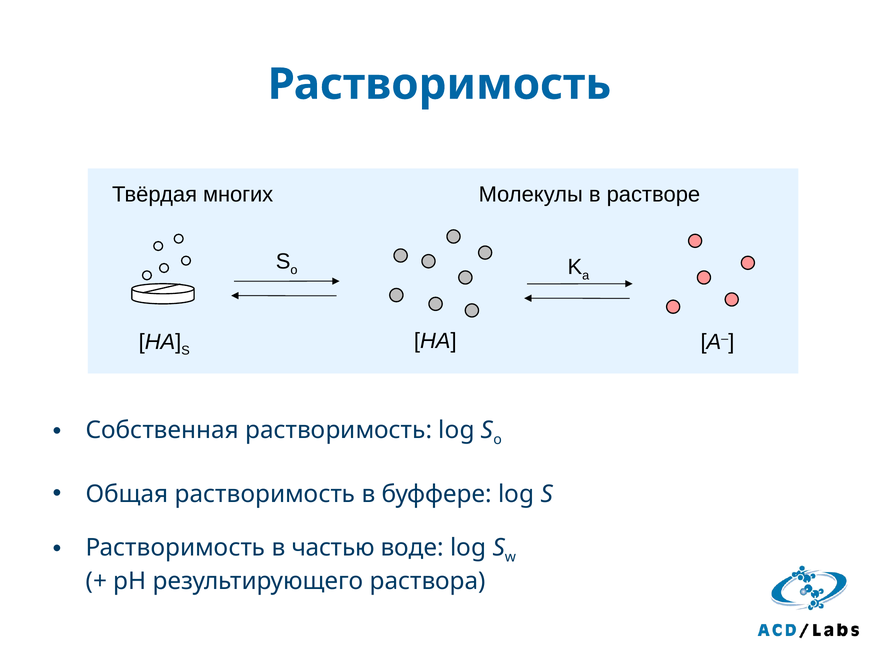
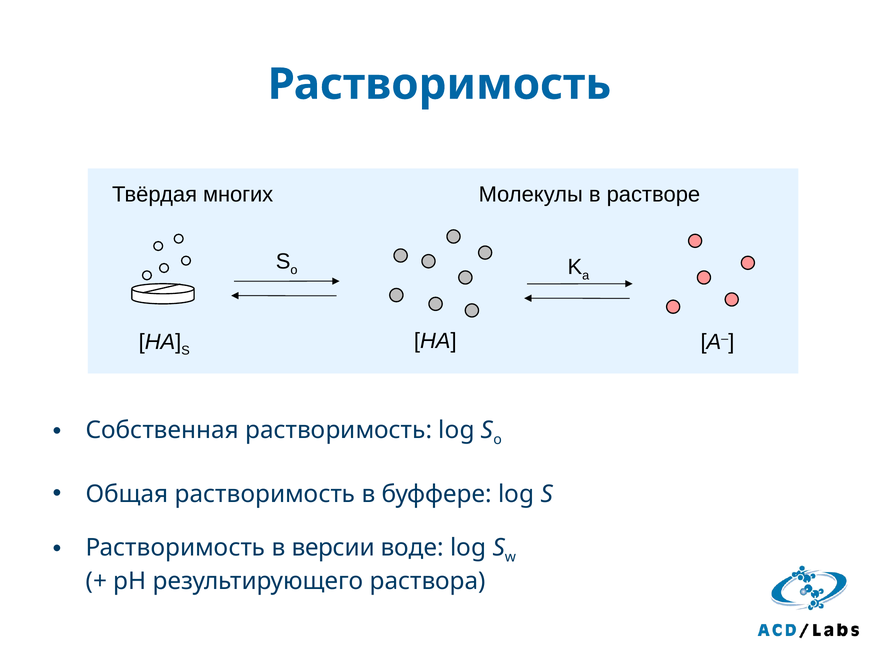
частью: частью -> версии
